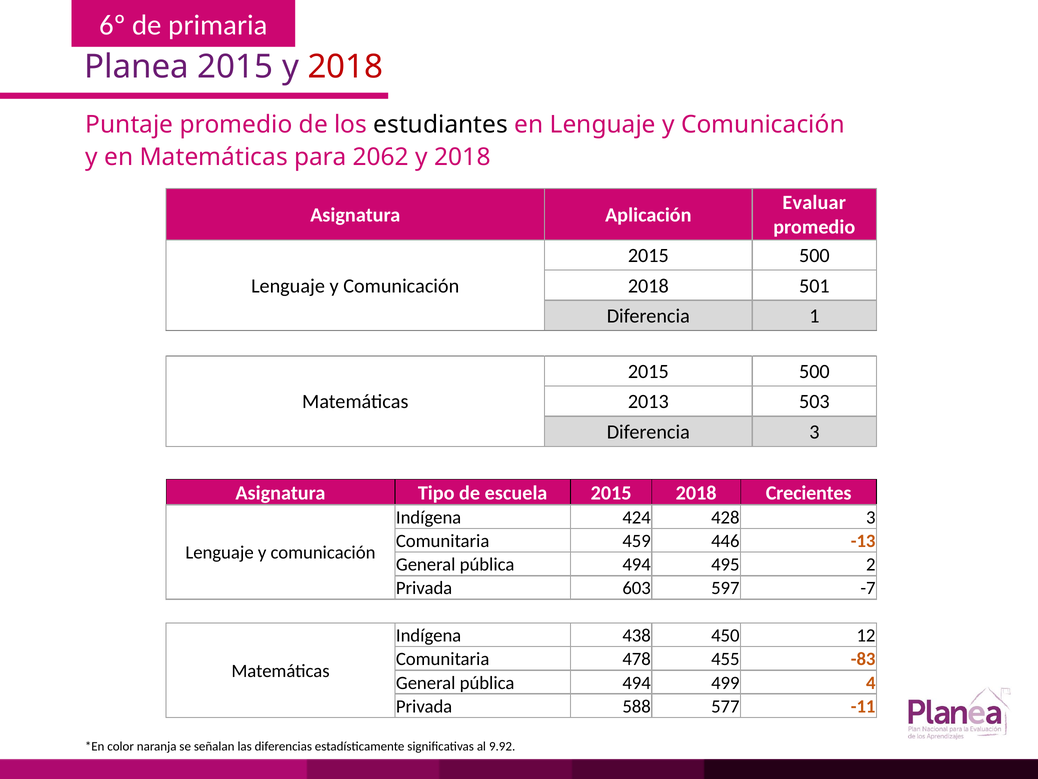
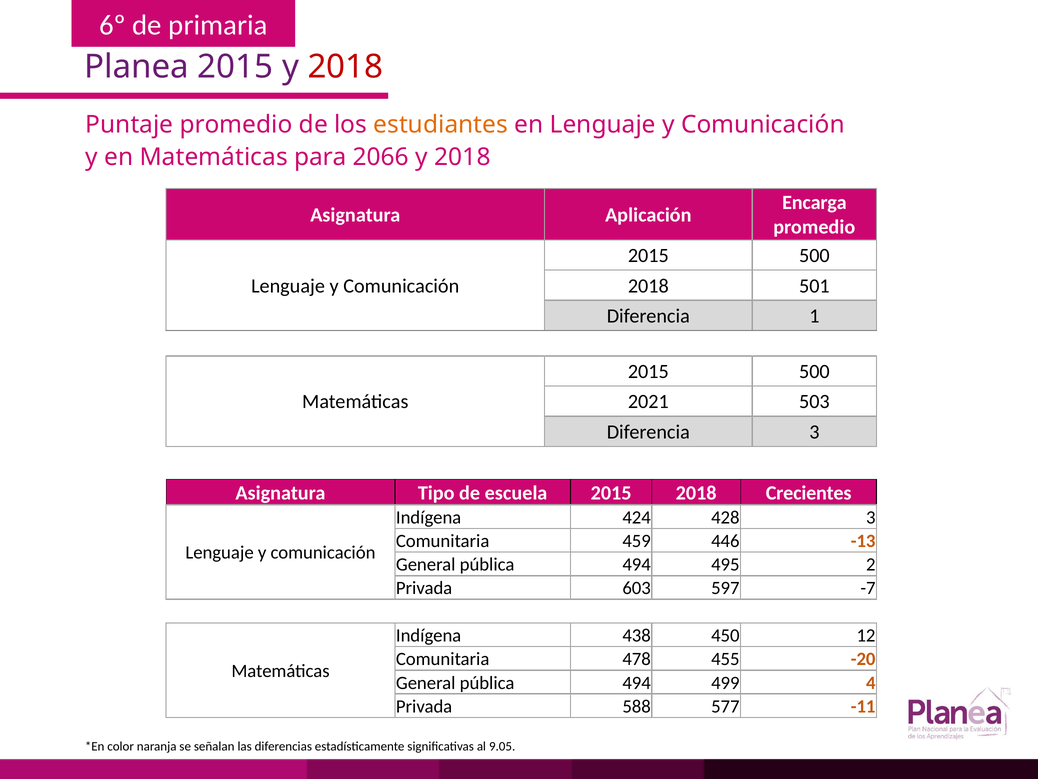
estudiantes colour: black -> orange
2062: 2062 -> 2066
Evaluar: Evaluar -> Encarga
2013: 2013 -> 2021
-83: -83 -> -20
9.92: 9.92 -> 9.05
